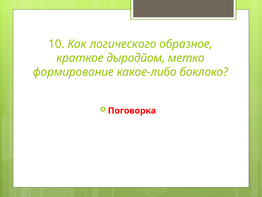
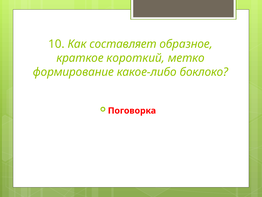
логического: логического -> составляет
дыродйом: дыродйом -> короткий
